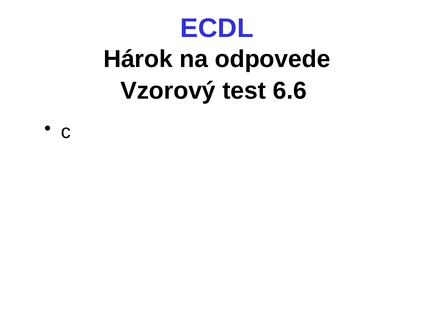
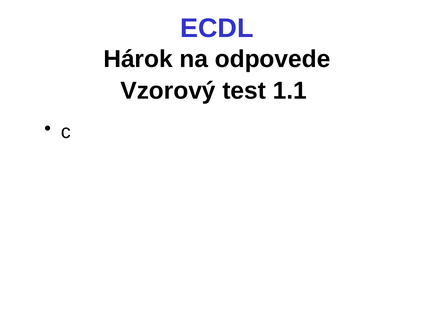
6.6: 6.6 -> 1.1
